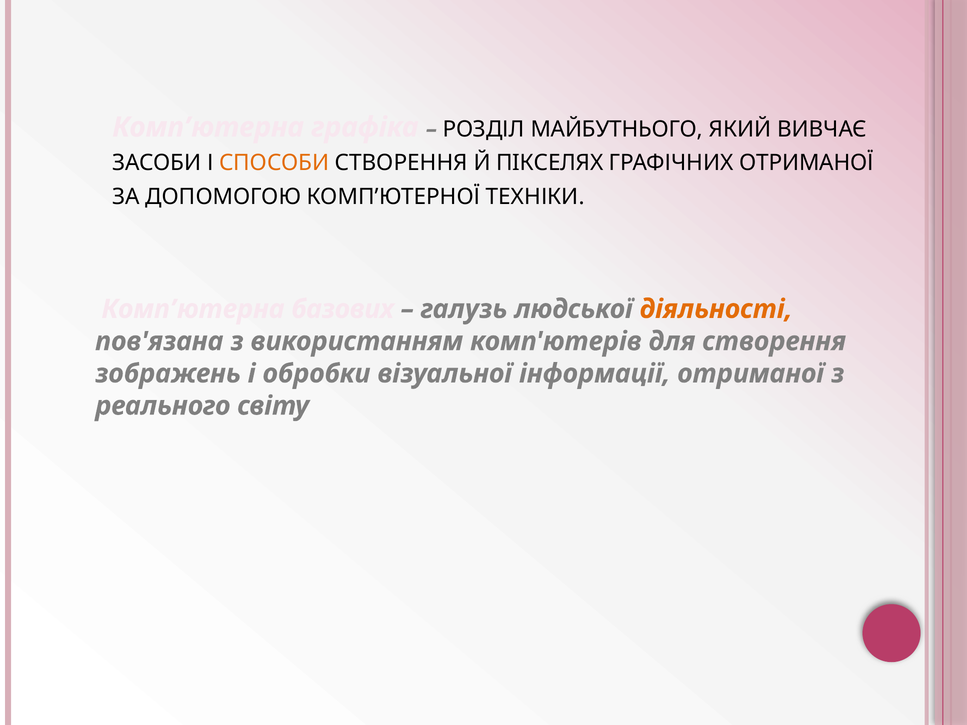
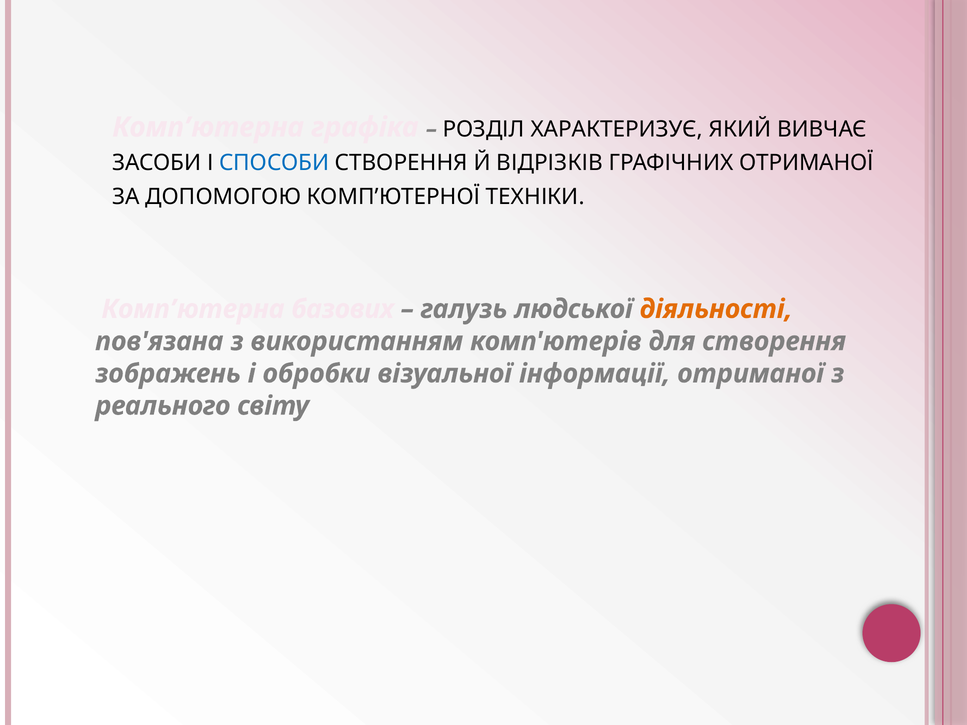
МАЙБУТНЬОГО: МАЙБУТНЬОГО -> ХАРАКТЕРИЗУЄ
СПОСОБИ colour: orange -> blue
ПIКСЕЛЯХ: ПIКСЕЛЯХ -> ВІДРІЗКІВ
